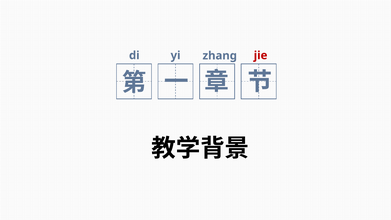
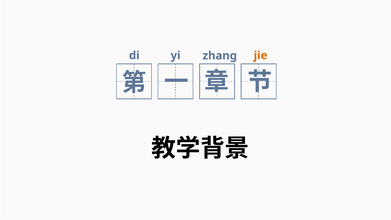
jie colour: red -> orange
